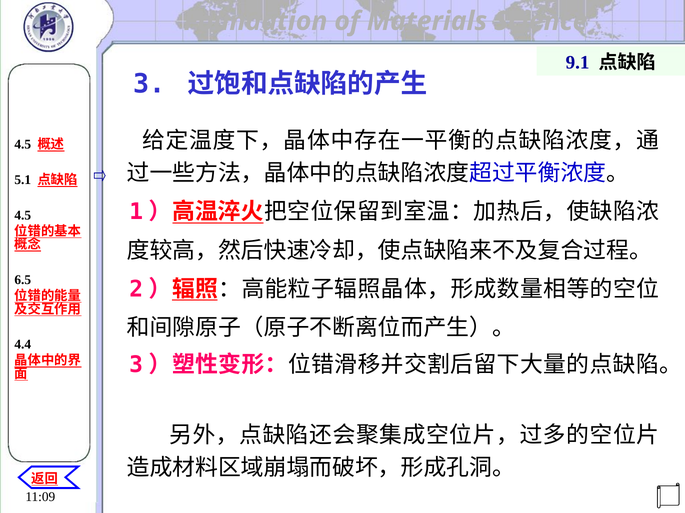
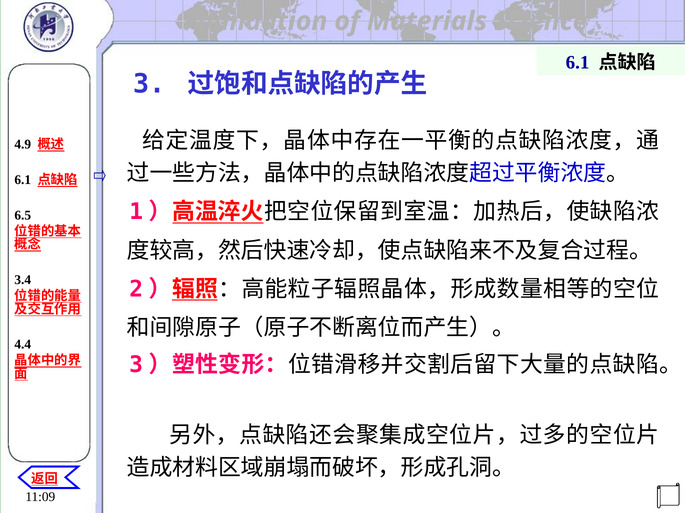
9.1 at (578, 62): 9.1 -> 6.1
4.5 at (23, 145): 4.5 -> 4.9
5.1 at (23, 180): 5.1 -> 6.1
4.5 at (23, 216): 4.5 -> 6.5
6.5: 6.5 -> 3.4
